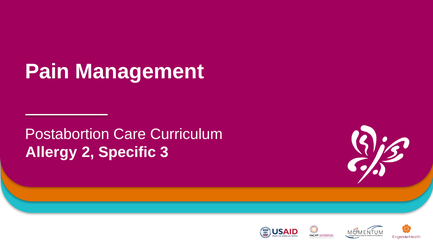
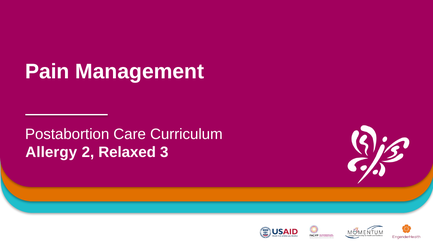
Specific: Specific -> Relaxed
